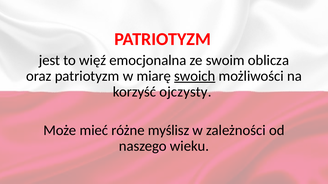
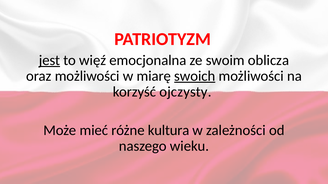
jest underline: none -> present
oraz patriotyzm: patriotyzm -> możliwości
myślisz: myślisz -> kultura
